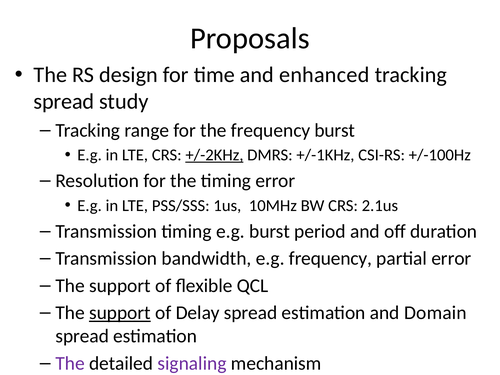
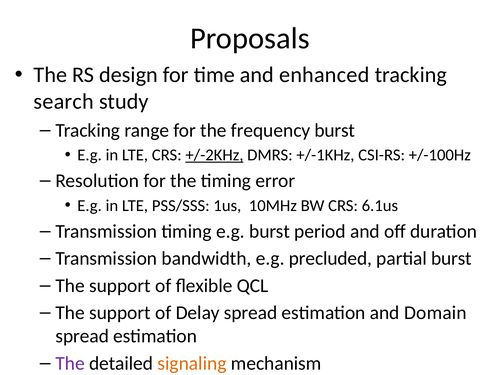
spread at (64, 102): spread -> search
2.1us: 2.1us -> 6.1us
e.g frequency: frequency -> precluded
partial error: error -> burst
support at (120, 313) underline: present -> none
signaling colour: purple -> orange
